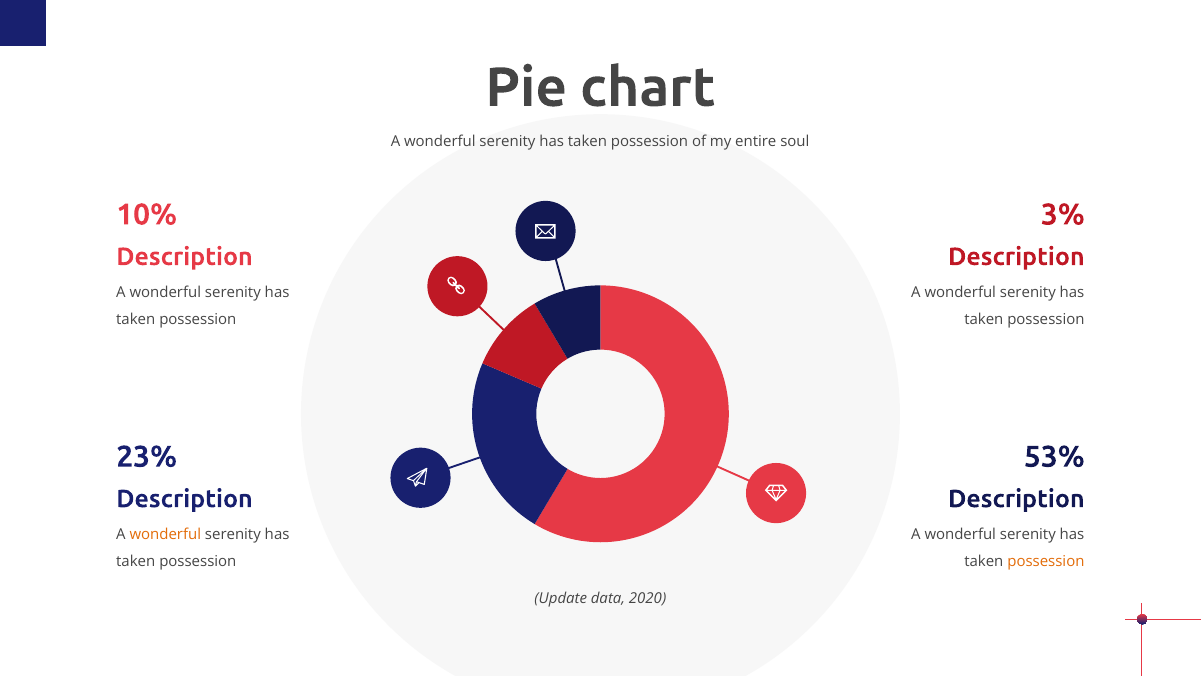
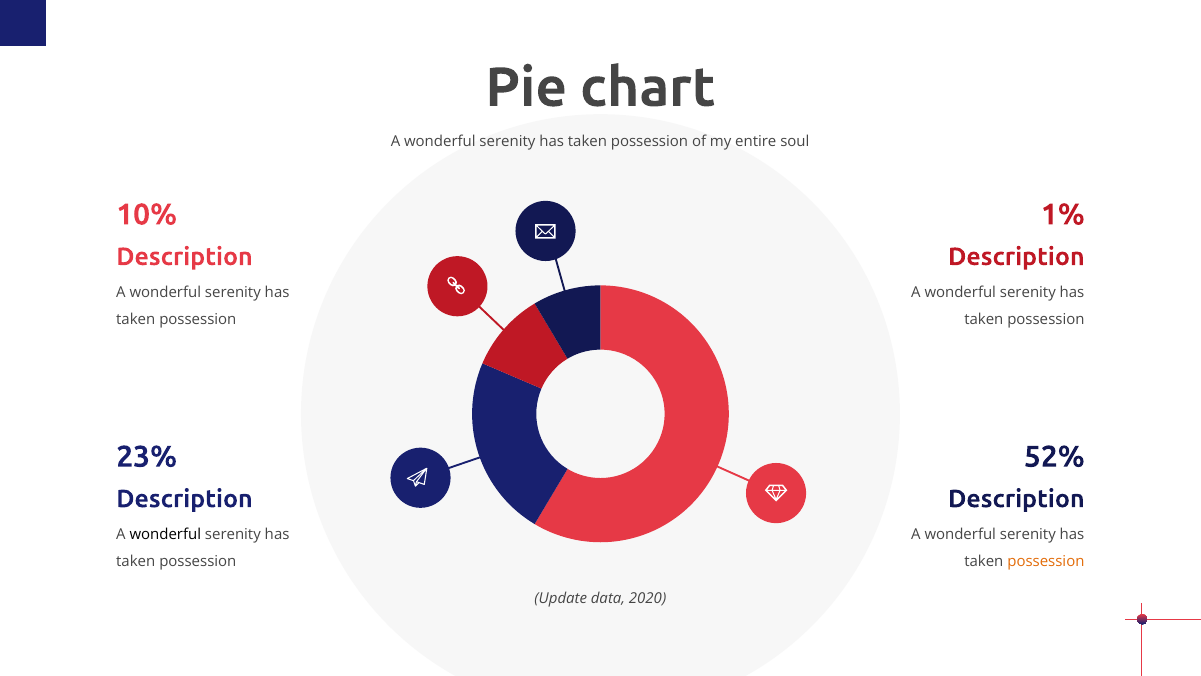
3%: 3% -> 1%
53%: 53% -> 52%
wonderful at (165, 534) colour: orange -> black
